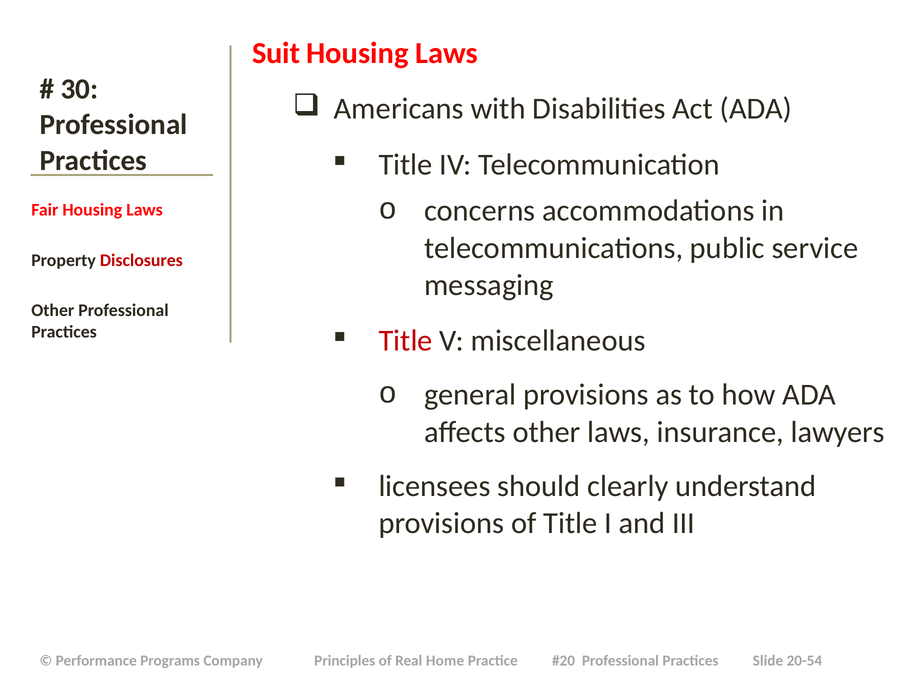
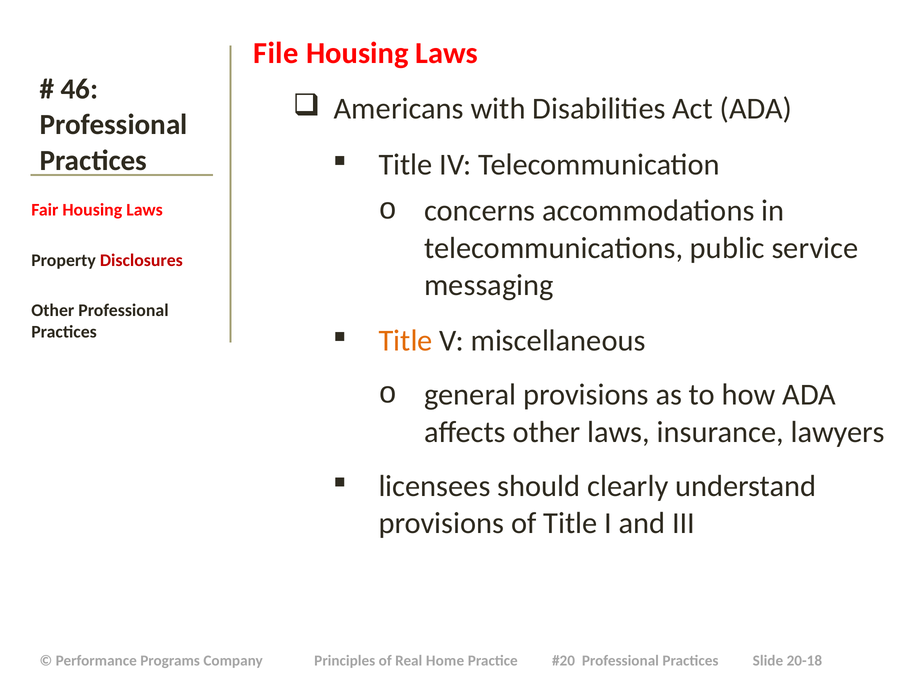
Suit: Suit -> File
30: 30 -> 46
Title at (406, 341) colour: red -> orange
20-54: 20-54 -> 20-18
